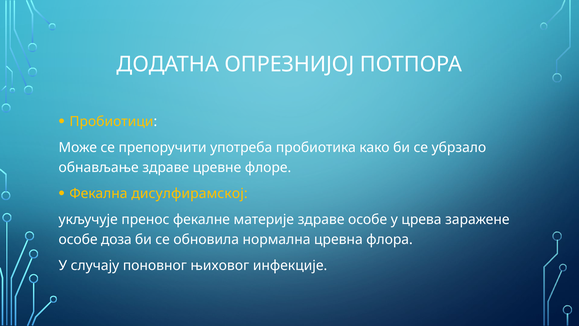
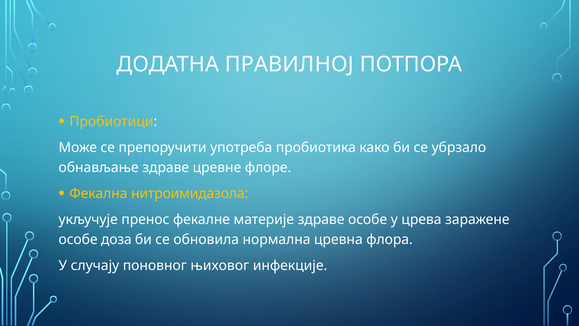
ОПРЕЗНИЈОЈ: ОПРЕЗНИЈОЈ -> ПРАВИЛНОЈ
дисулфирамској: дисулфирамској -> нитроимидазола
